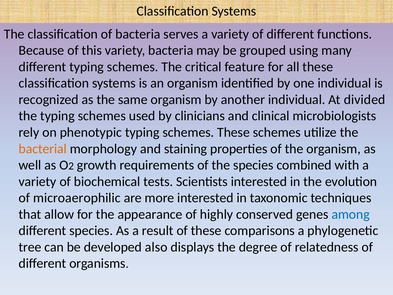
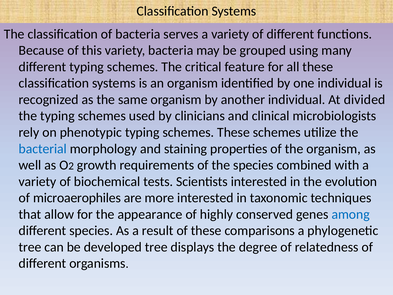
bacterial colour: orange -> blue
microaerophilic: microaerophilic -> microaerophiles
developed also: also -> tree
